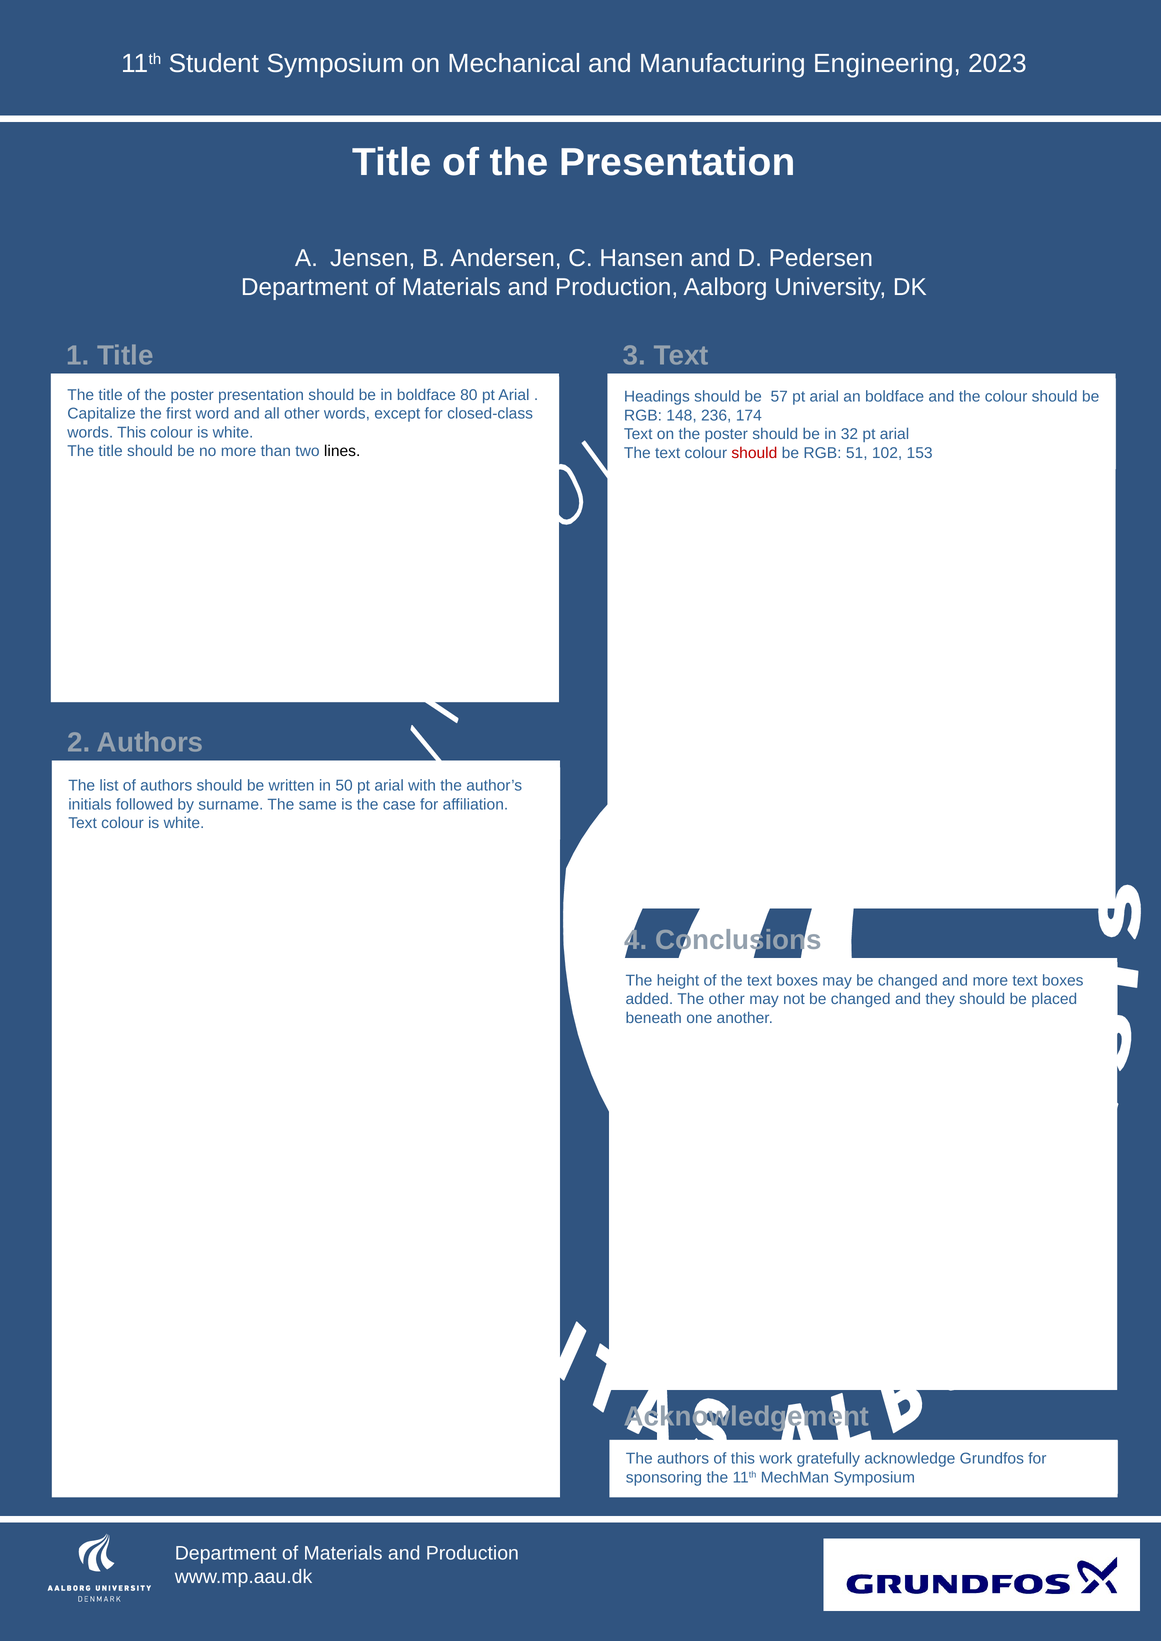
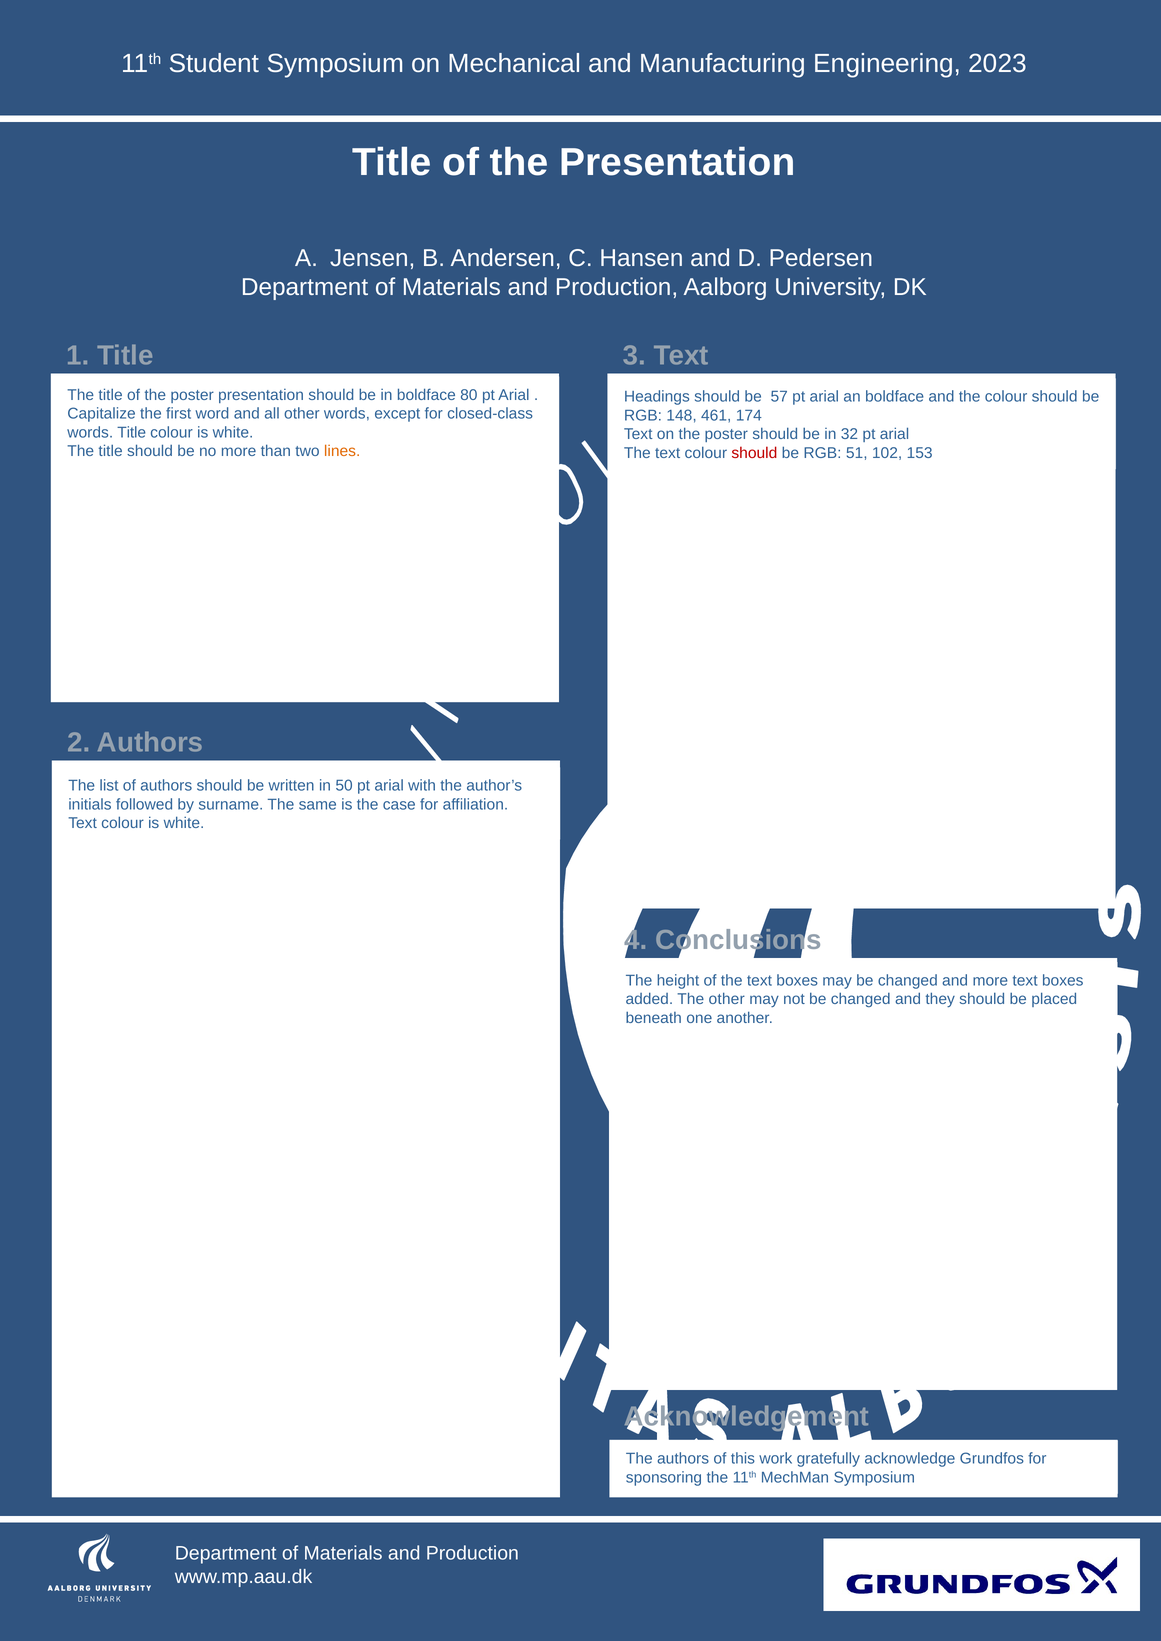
236: 236 -> 461
words This: This -> Title
lines colour: black -> orange
